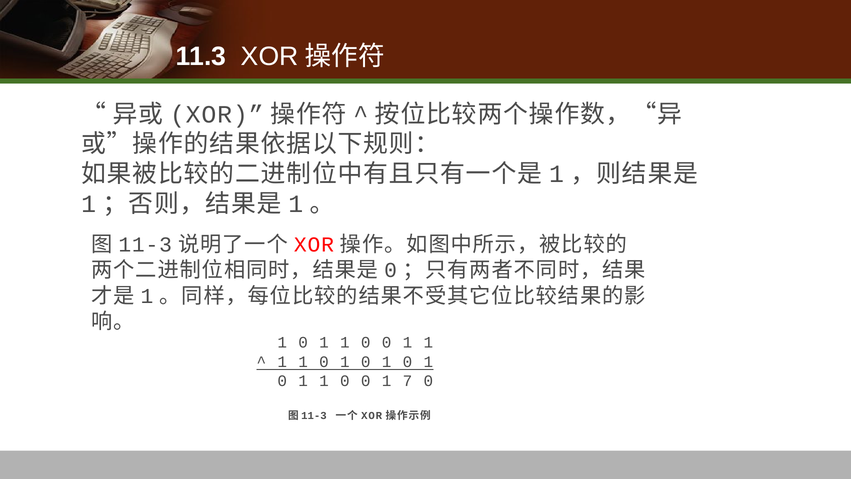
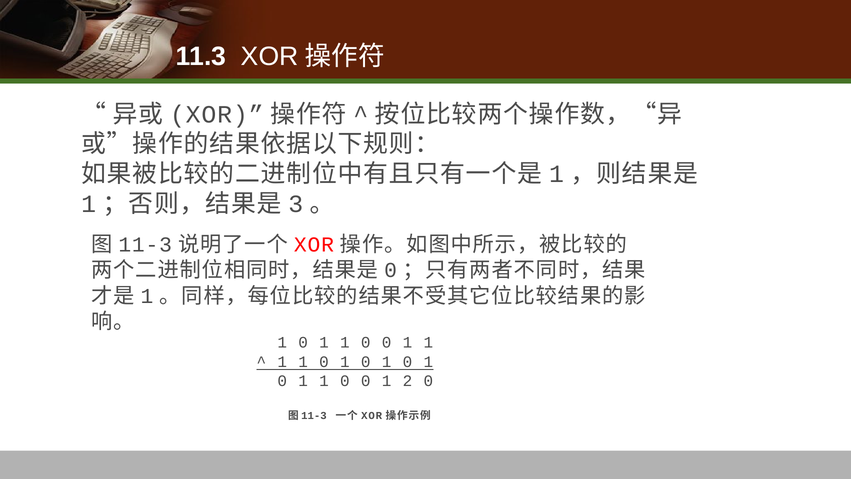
1 at (296, 204): 1 -> 3
7: 7 -> 2
